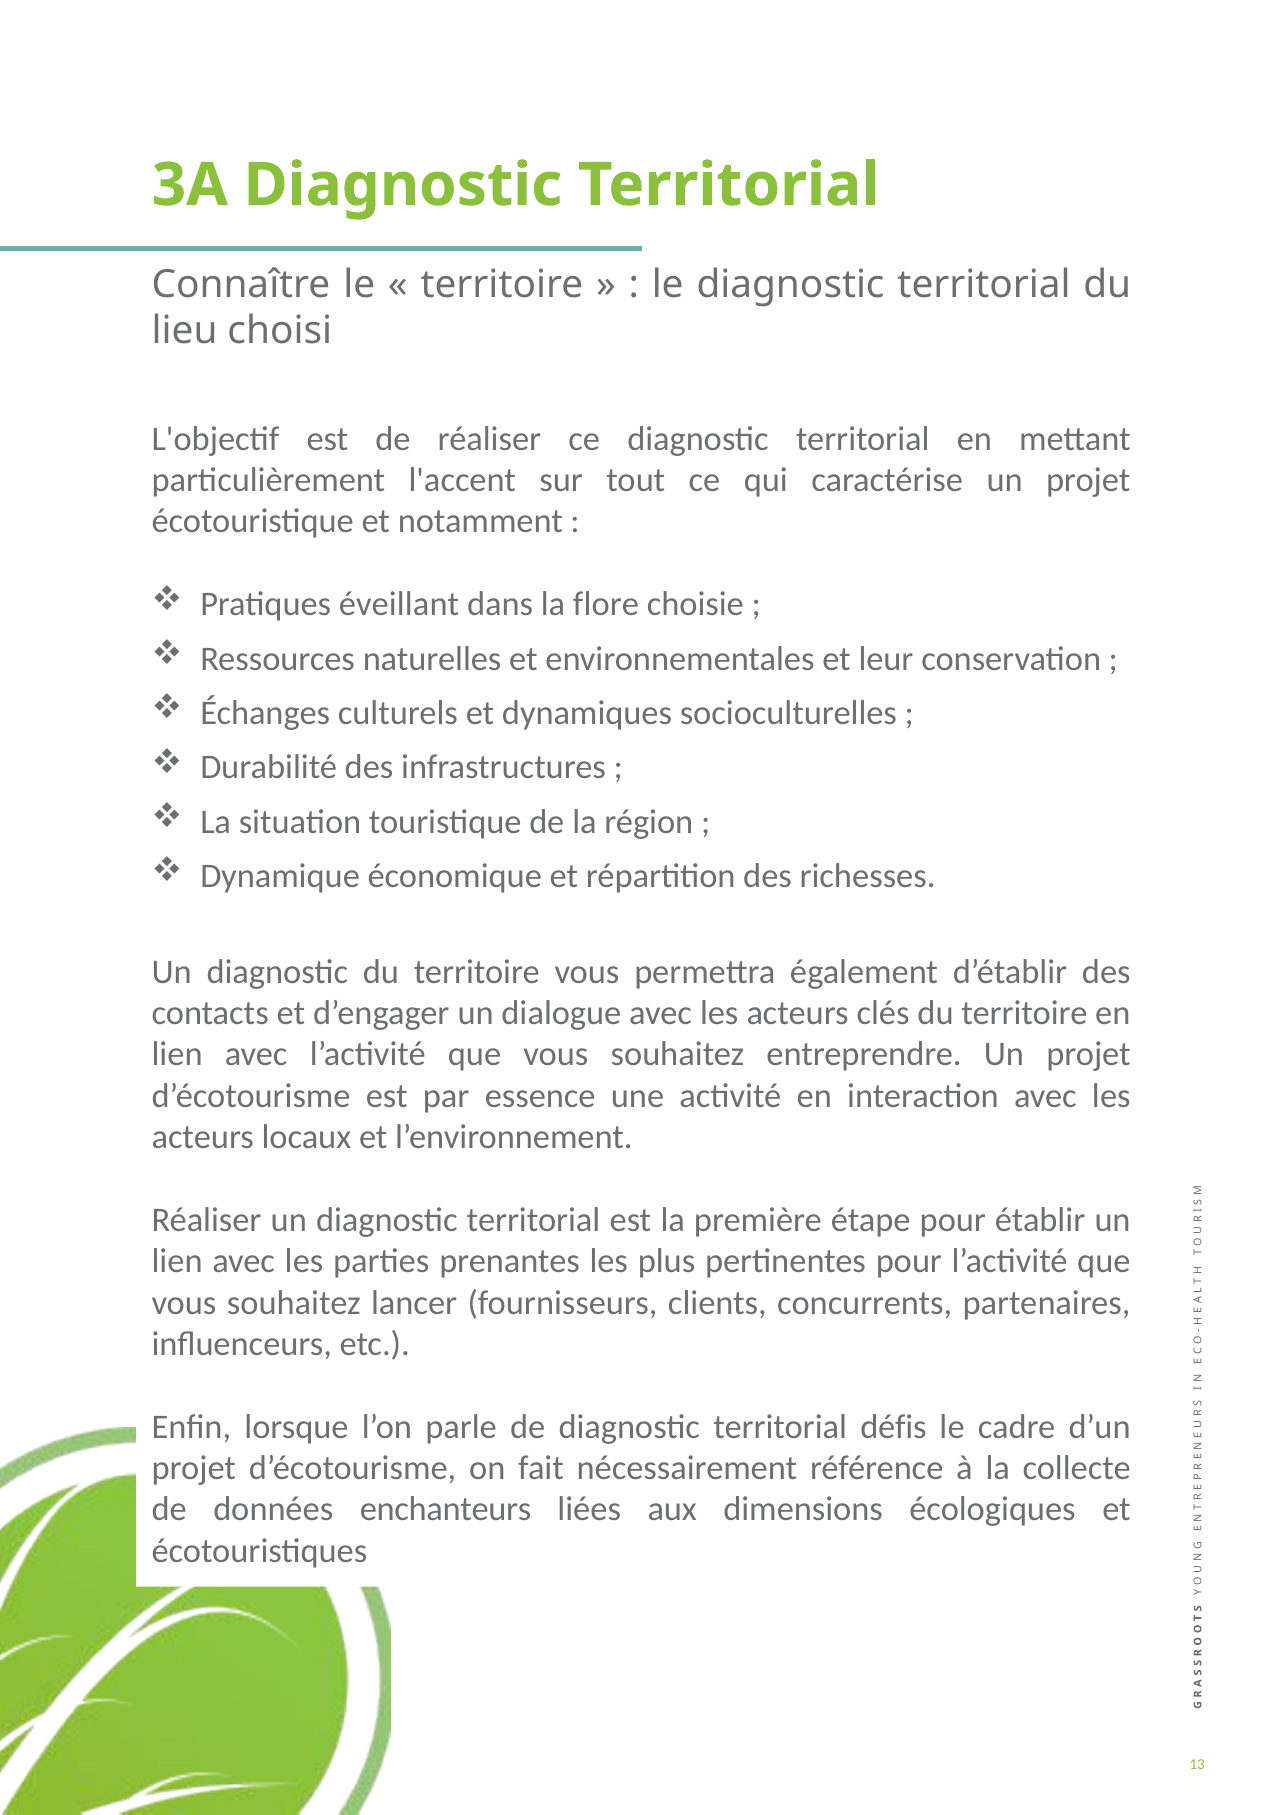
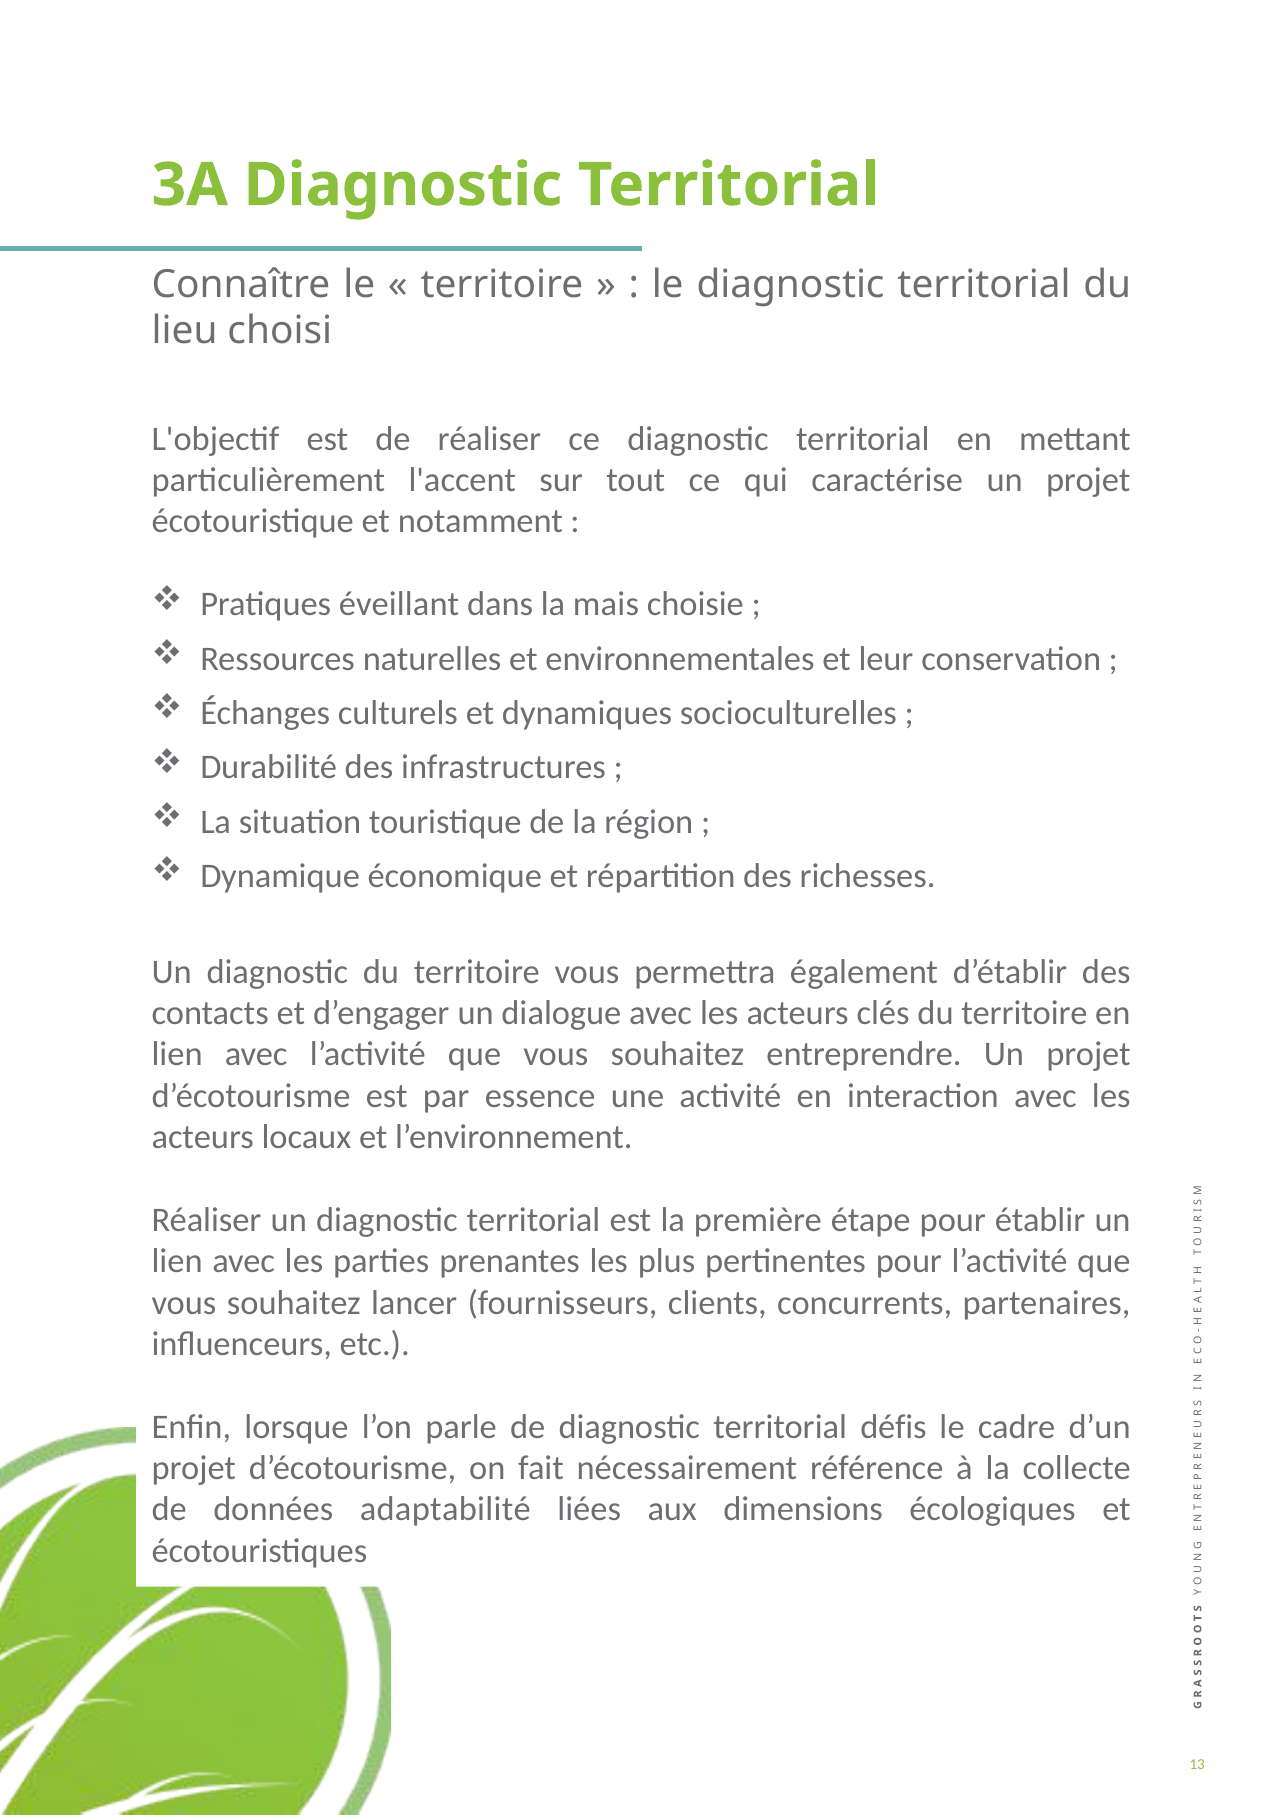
flore: flore -> mais
enchanteurs: enchanteurs -> adaptabilité
